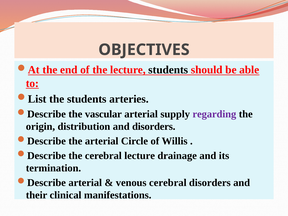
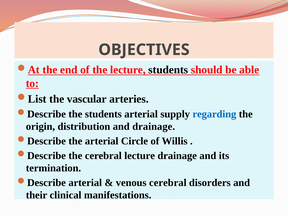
the students: students -> vascular
the vascular: vascular -> students
regarding colour: purple -> blue
and disorders: disorders -> drainage
